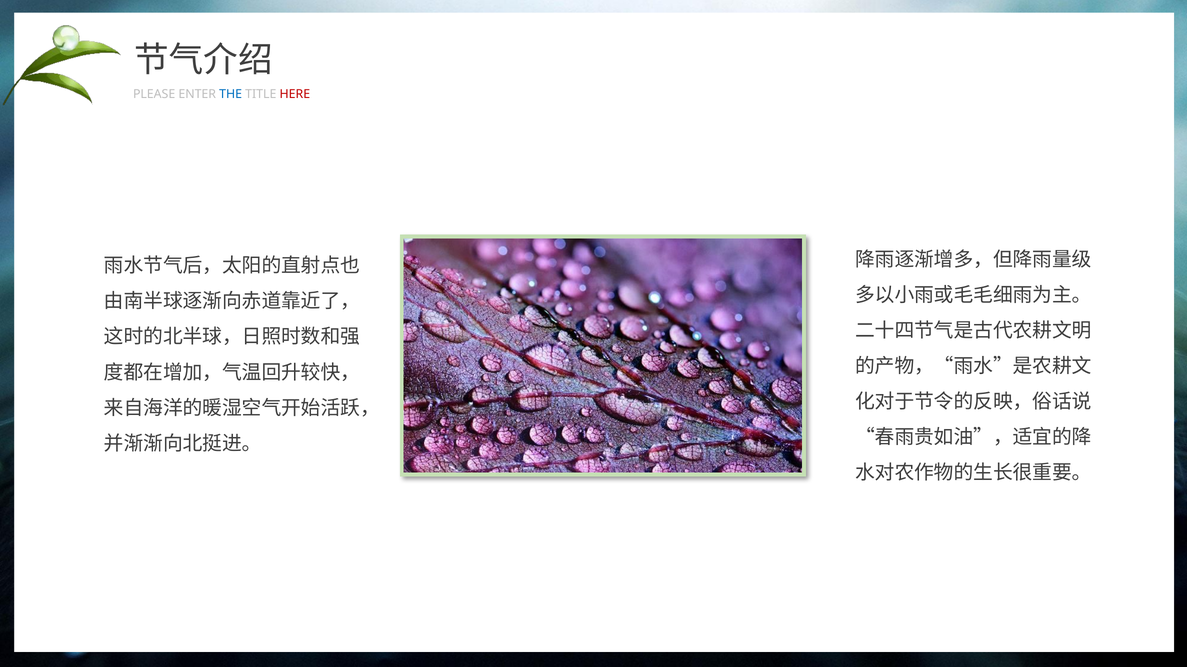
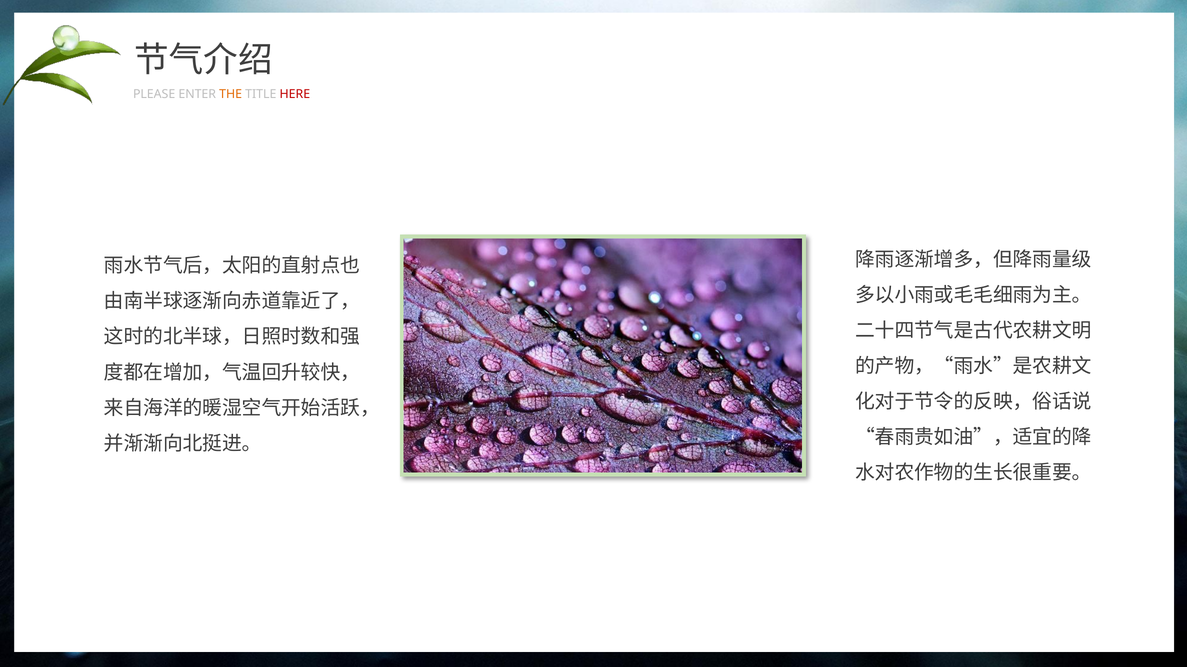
THE colour: blue -> orange
